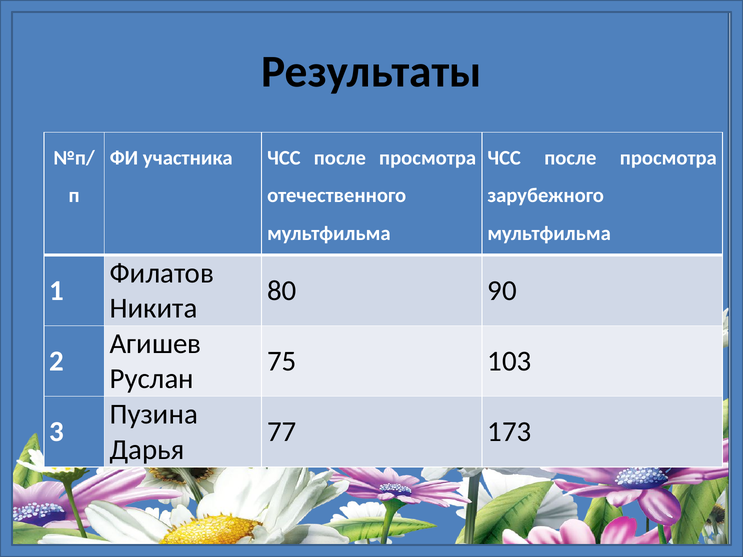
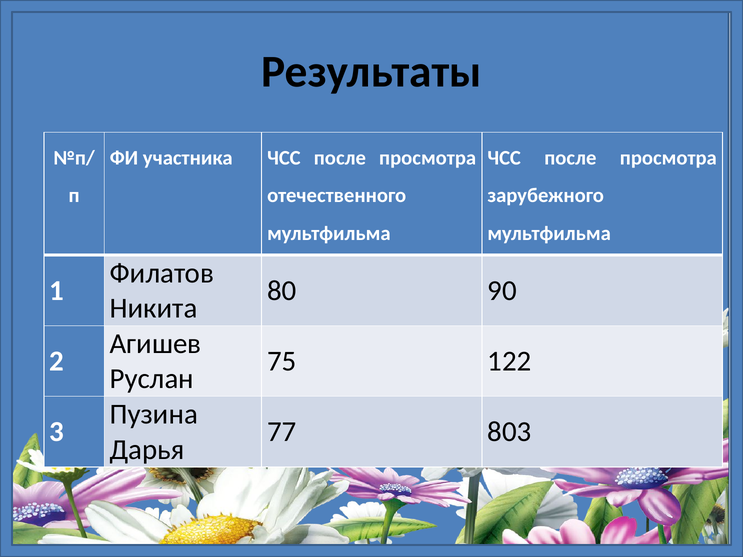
103: 103 -> 122
173: 173 -> 803
